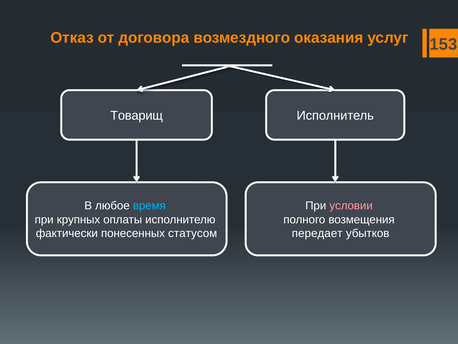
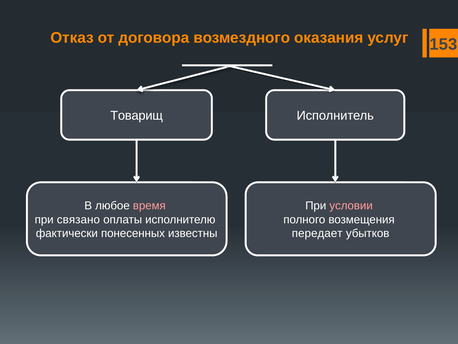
время colour: light blue -> pink
крупных: крупных -> связано
статусом: статусом -> известны
